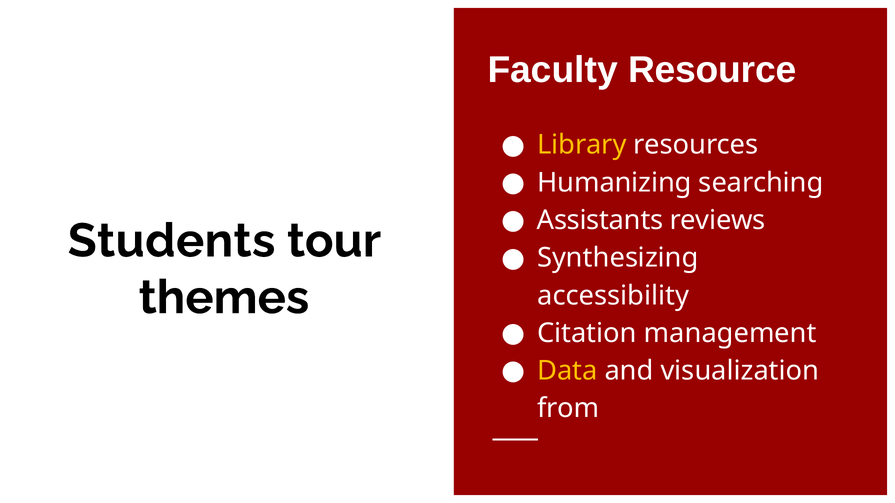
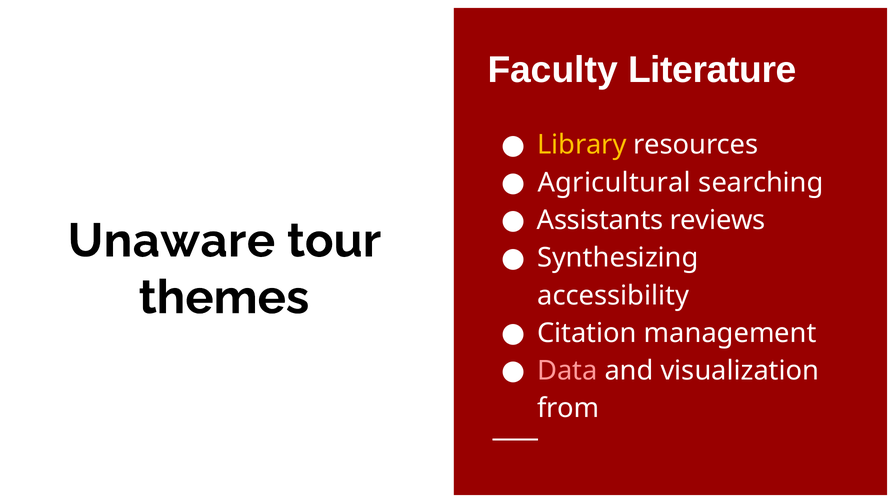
Resource: Resource -> Literature
Humanizing: Humanizing -> Agricultural
Students: Students -> Unaware
Data colour: yellow -> pink
